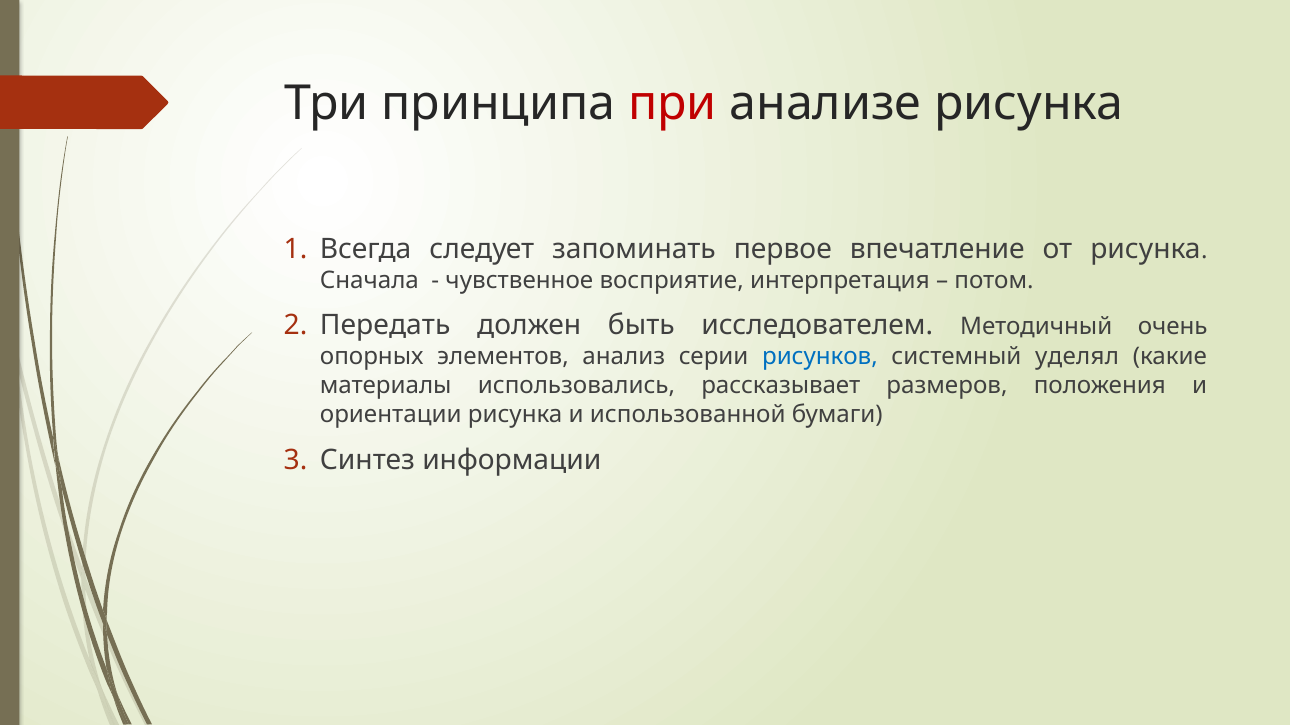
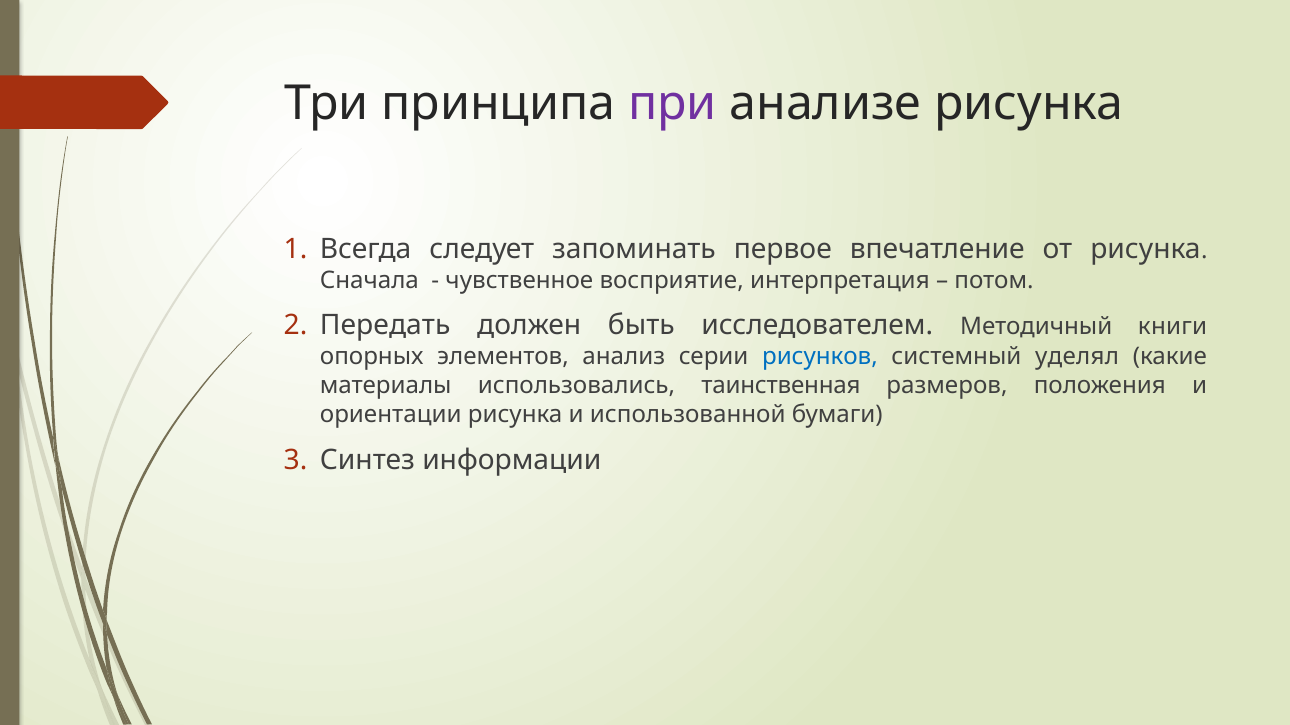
при colour: red -> purple
очень: очень -> книги
рассказывает: рассказывает -> таинственная
